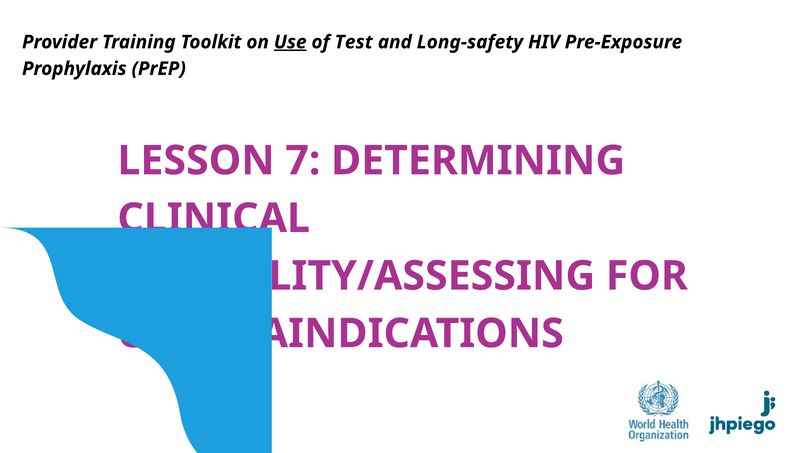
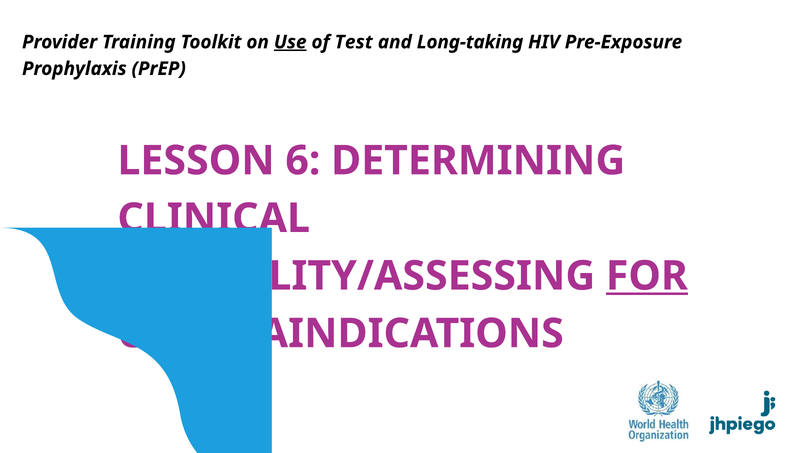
Long-safety: Long-safety -> Long-taking
7: 7 -> 6
FOR underline: none -> present
